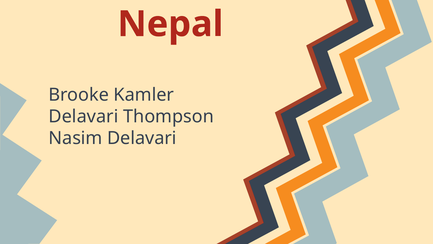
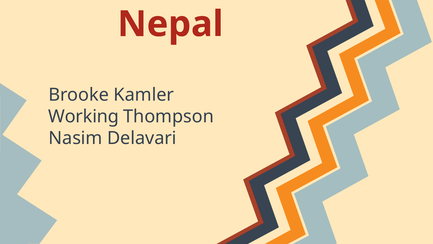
Delavari at (83, 116): Delavari -> Working
